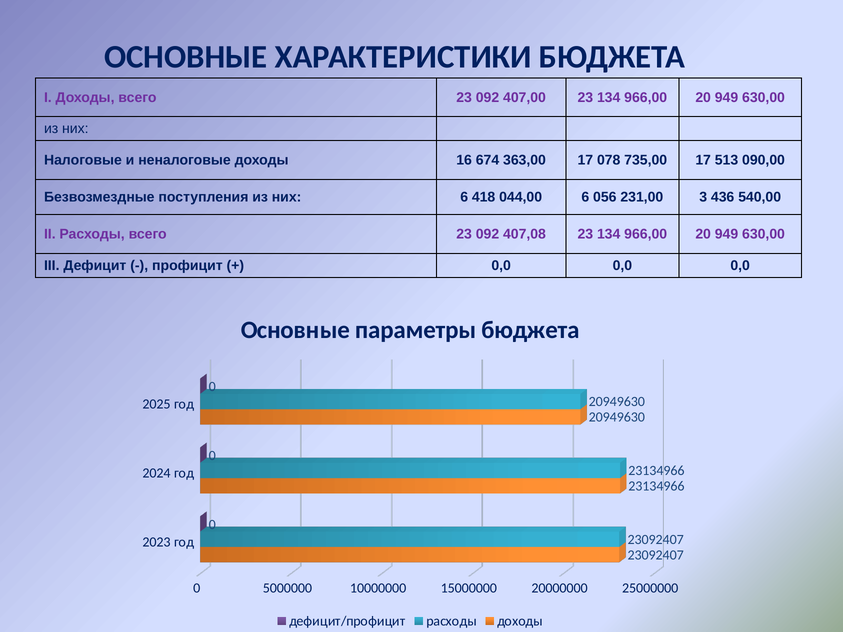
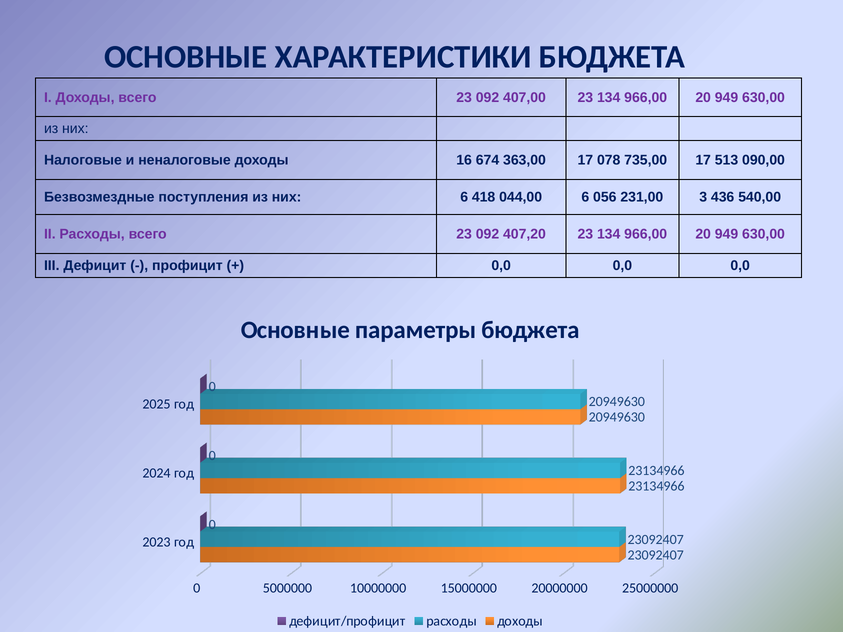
407,08: 407,08 -> 407,20
